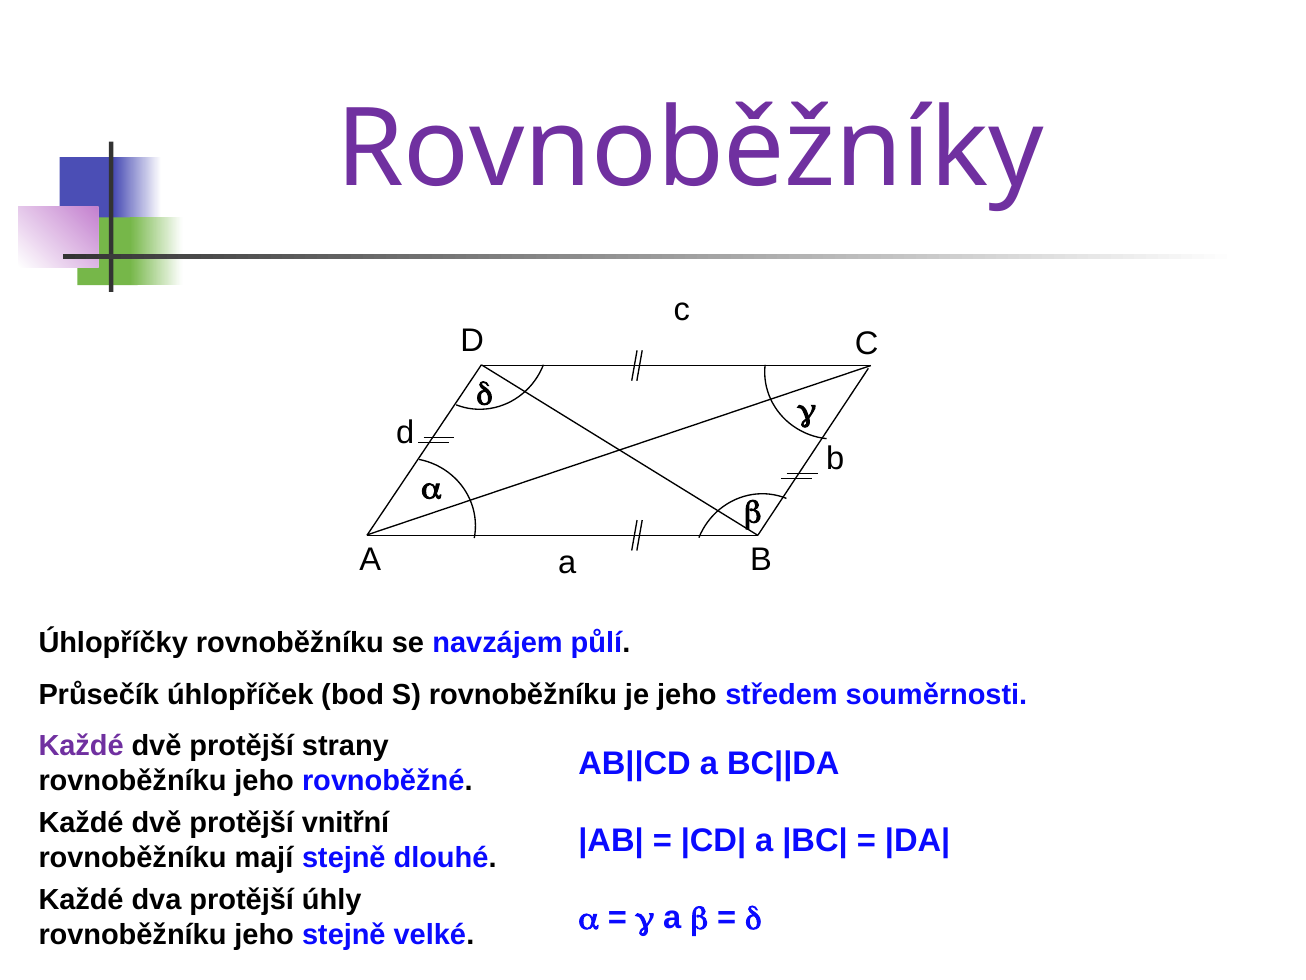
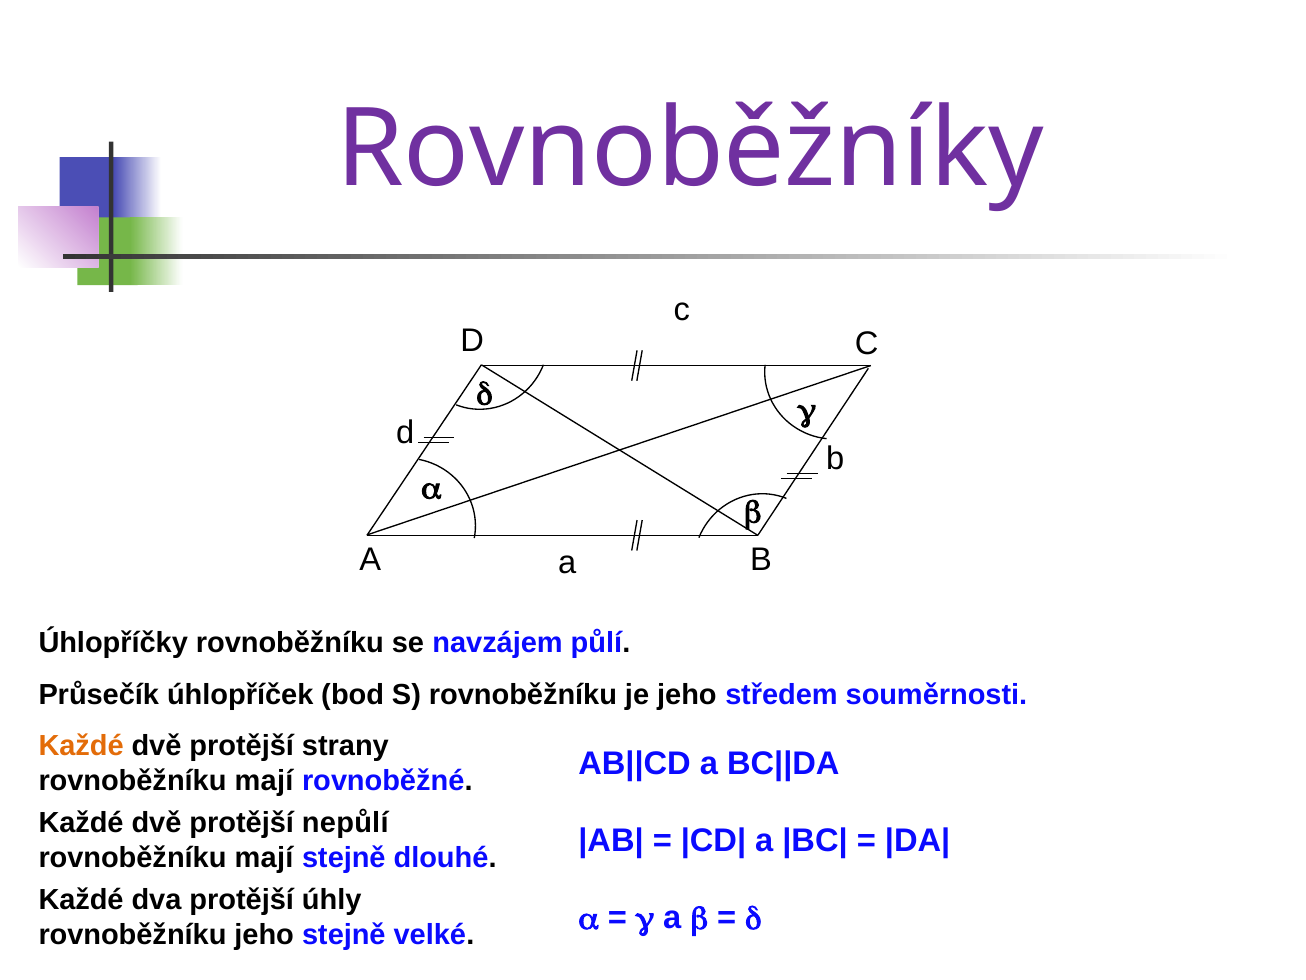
Každé at (81, 746) colour: purple -> orange
jeho at (264, 780): jeho -> mají
vnitřní: vnitřní -> nepůlí
